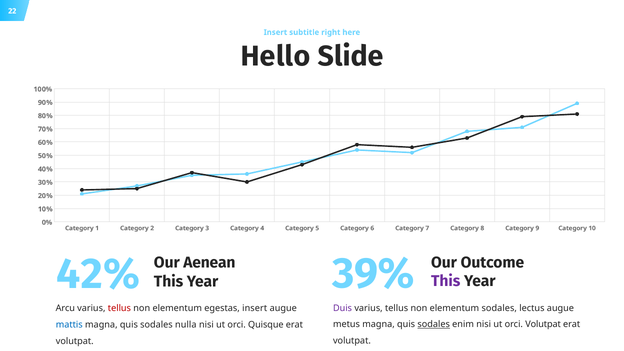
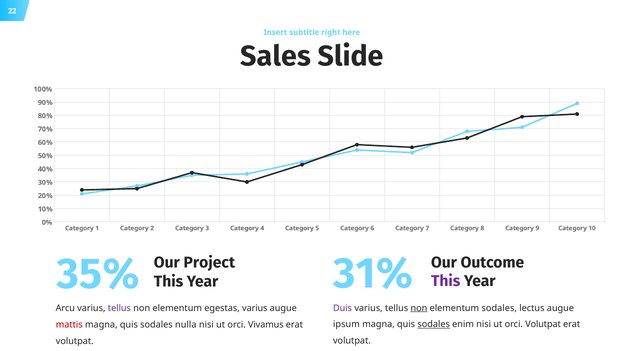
Hello: Hello -> Sales
39%: 39% -> 31%
42%: 42% -> 35%
Aenean: Aenean -> Project
non at (419, 308) underline: none -> present
tellus at (119, 308) colour: red -> purple
egestas insert: insert -> varius
metus: metus -> ipsum
mattis colour: blue -> red
Quisque: Quisque -> Vivamus
